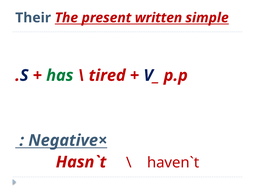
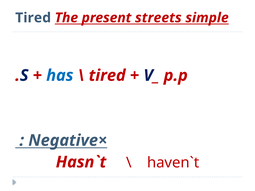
Their at (33, 18): Their -> Tired
written: written -> streets
has colour: green -> blue
